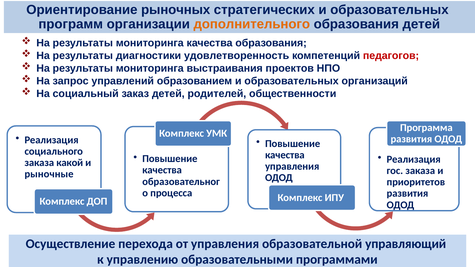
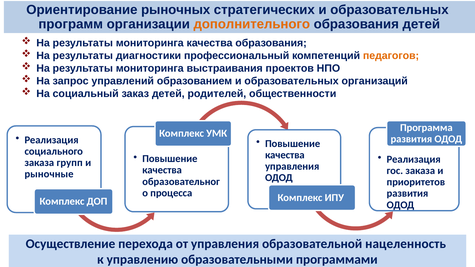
удовлетворенность: удовлетворенность -> профессиональный
педагогов colour: red -> orange
какой: какой -> групп
управляющий: управляющий -> нацеленность
